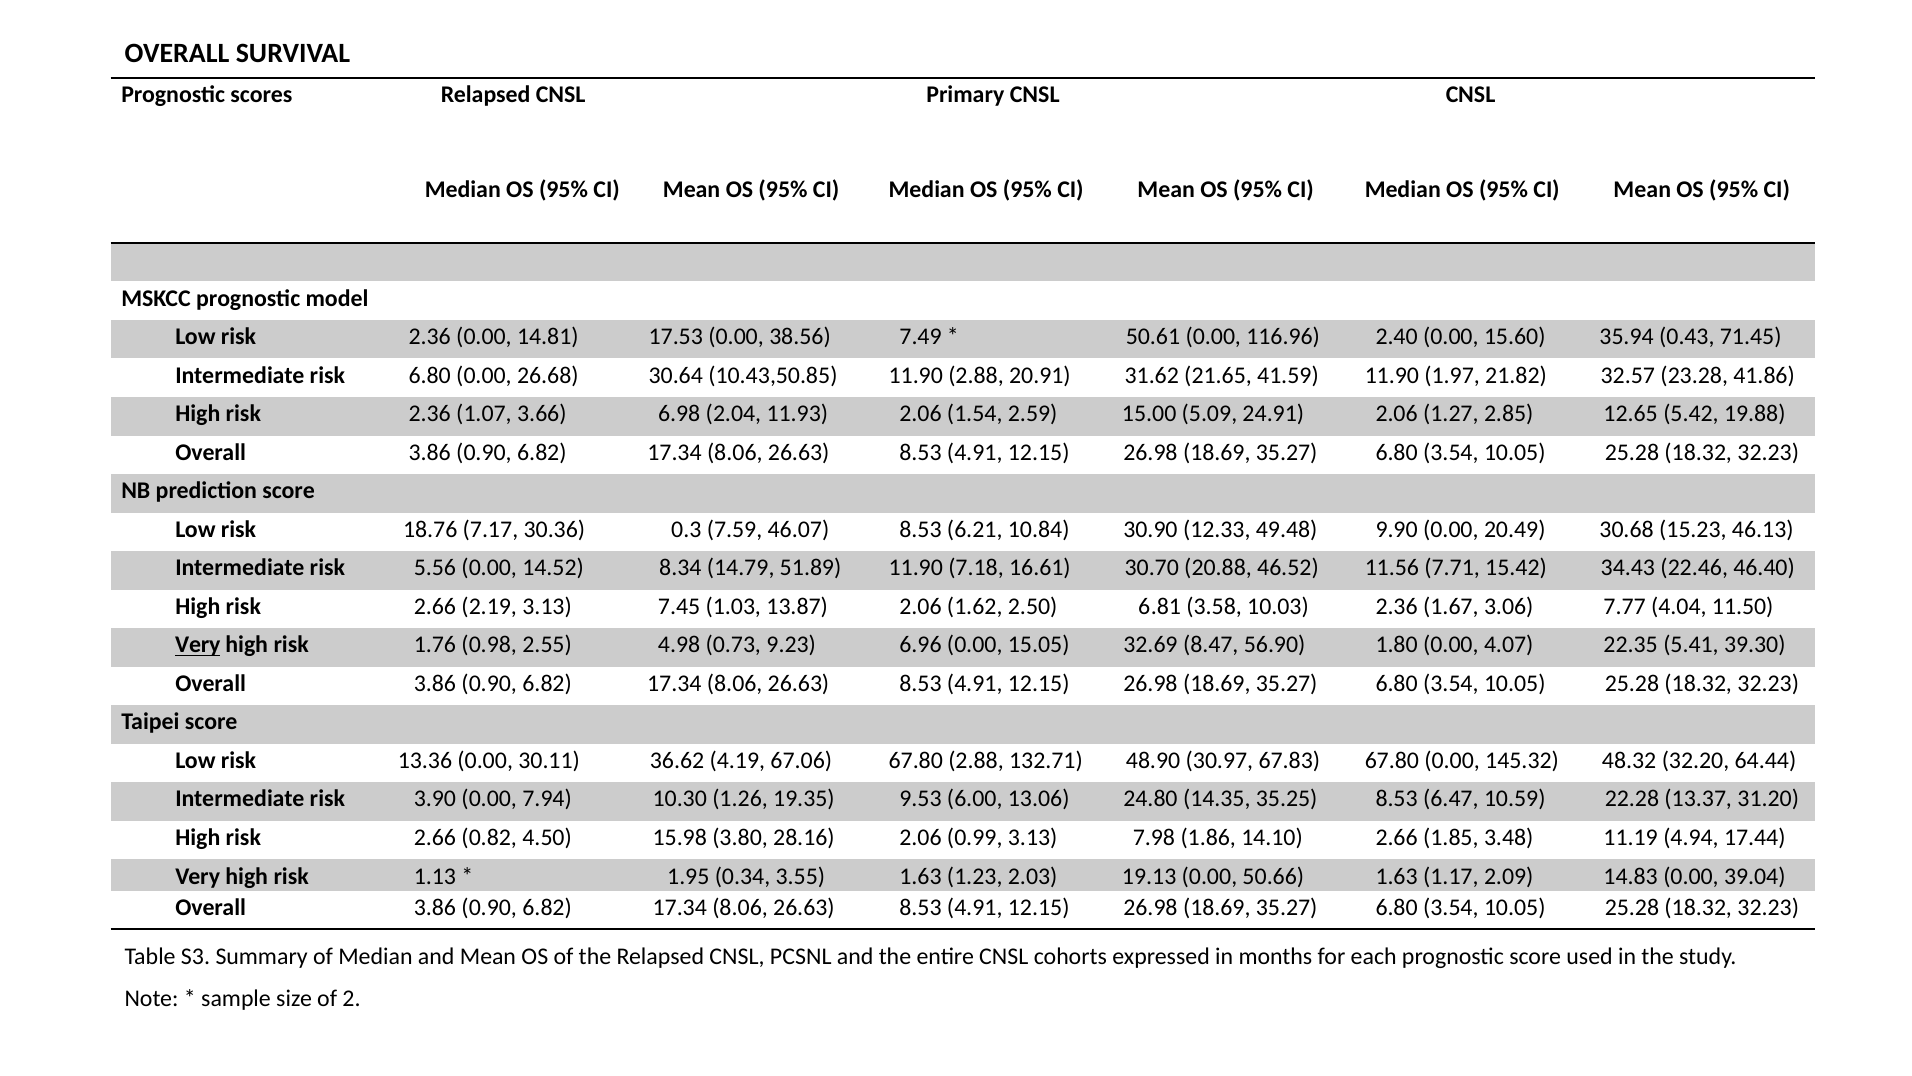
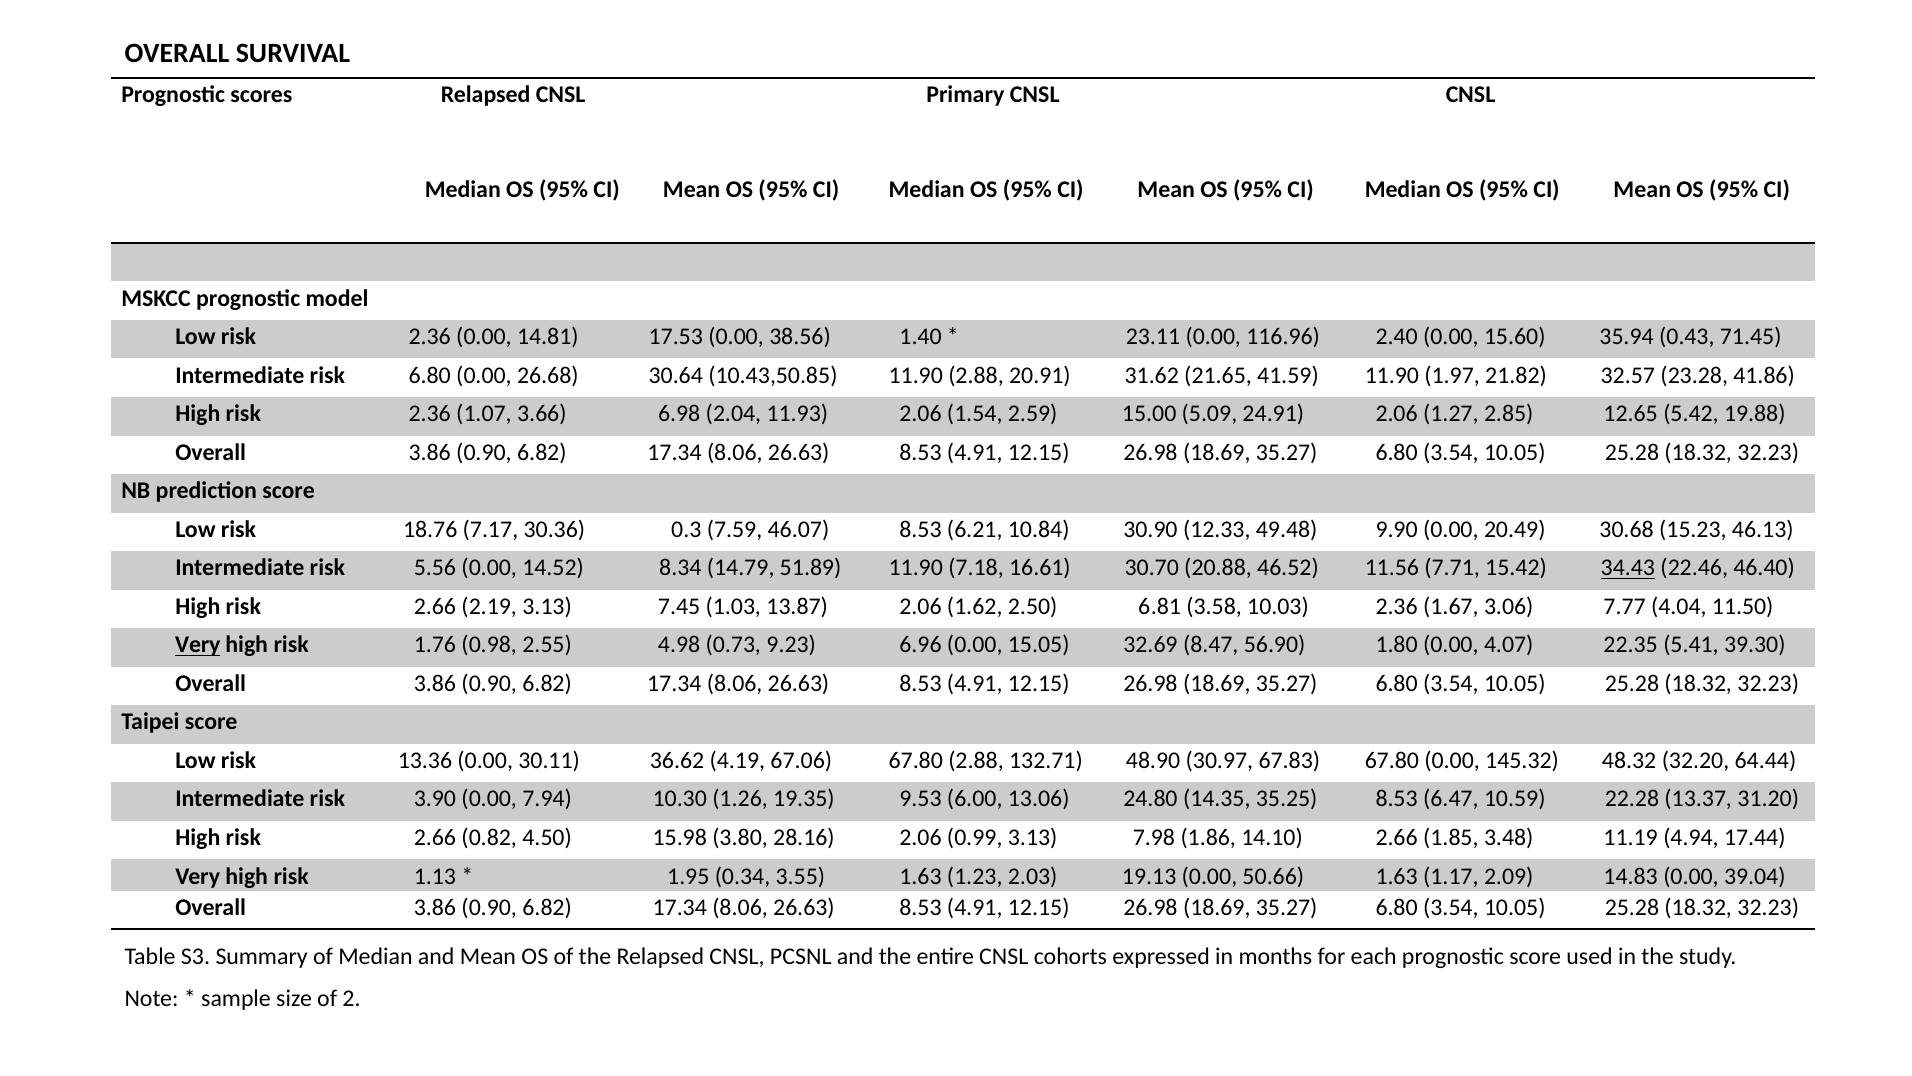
7.49: 7.49 -> 1.40
50.61: 50.61 -> 23.11
34.43 underline: none -> present
